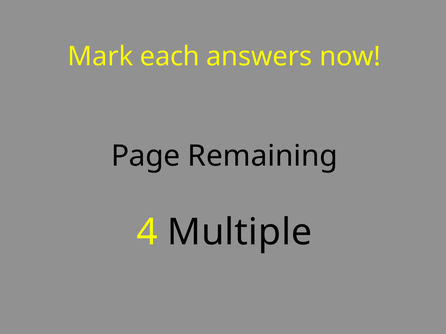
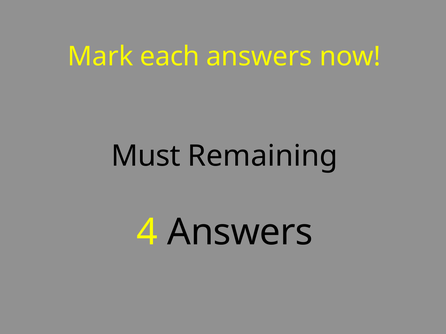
Page: Page -> Must
4 Multiple: Multiple -> Answers
